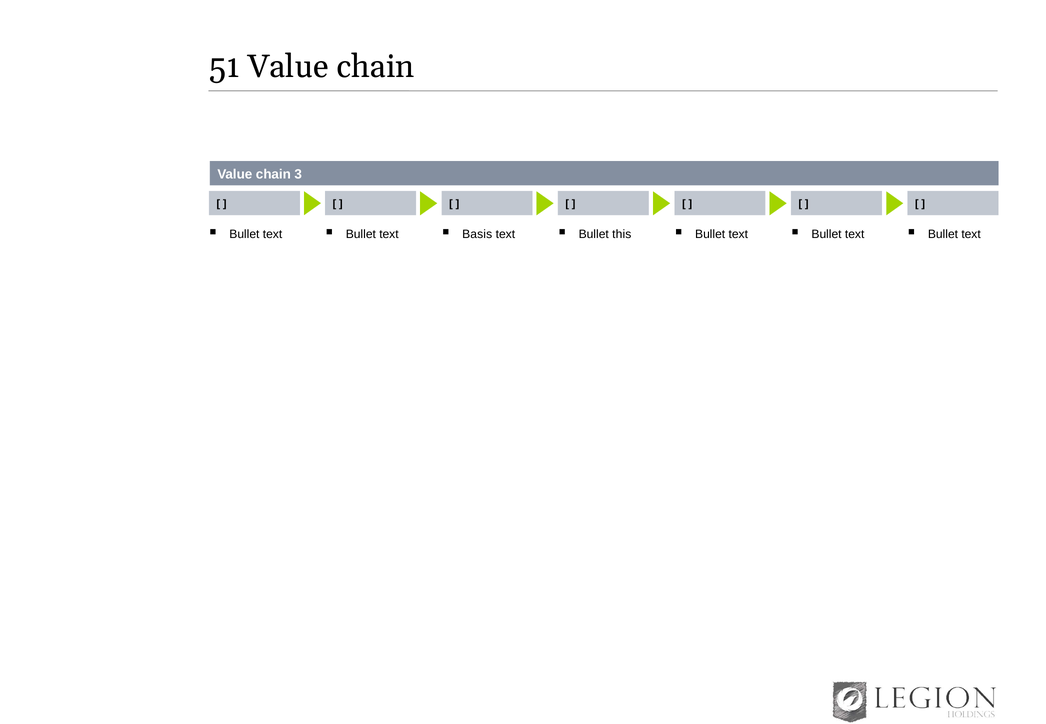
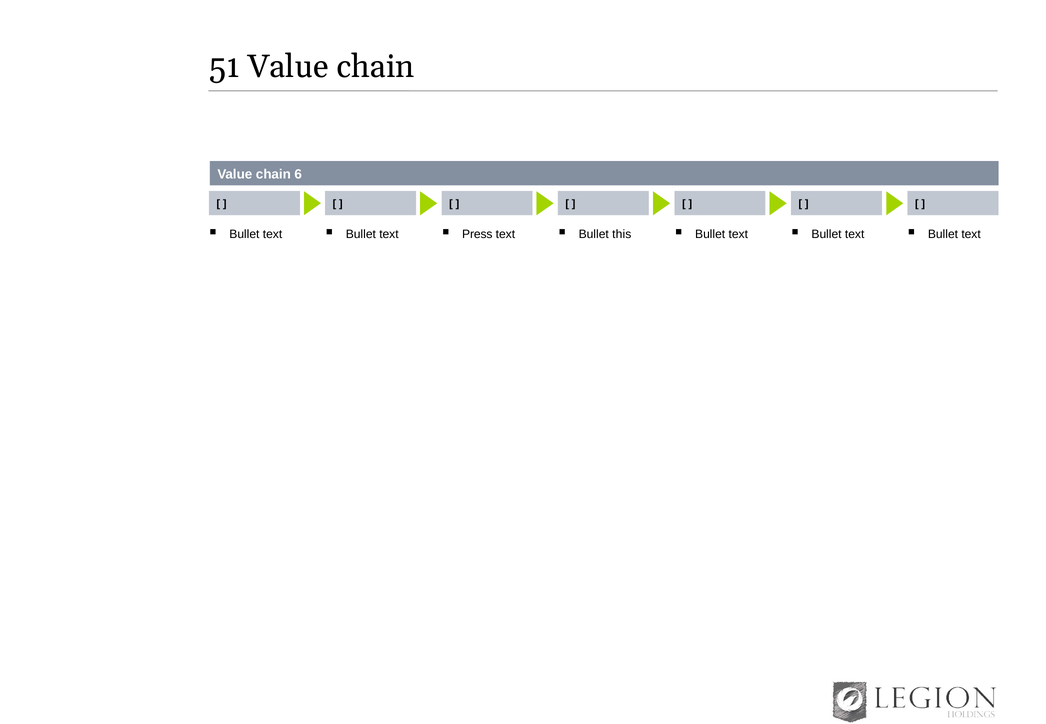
3: 3 -> 6
Basis: Basis -> Press
